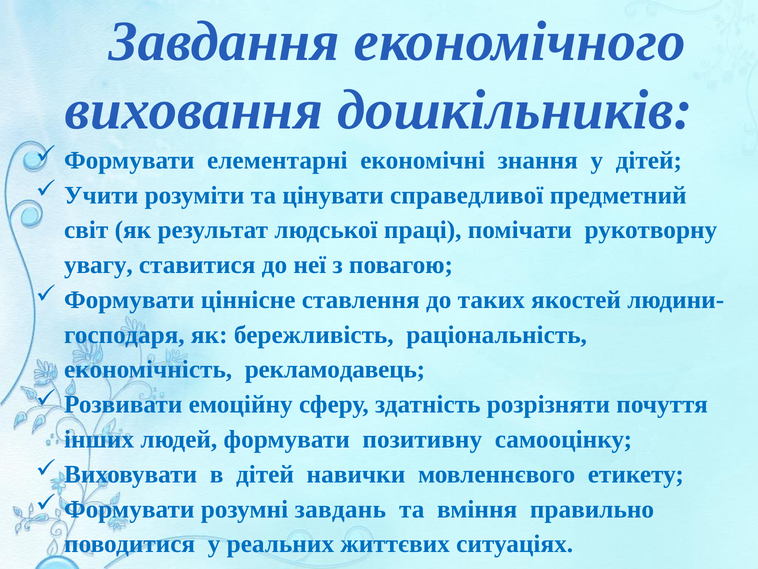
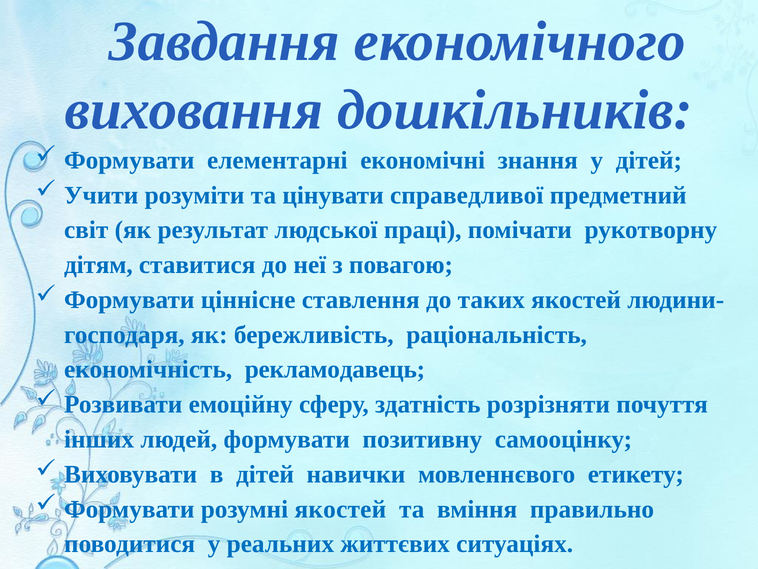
увагу: увагу -> дітям
розумні завдань: завдань -> якостей
